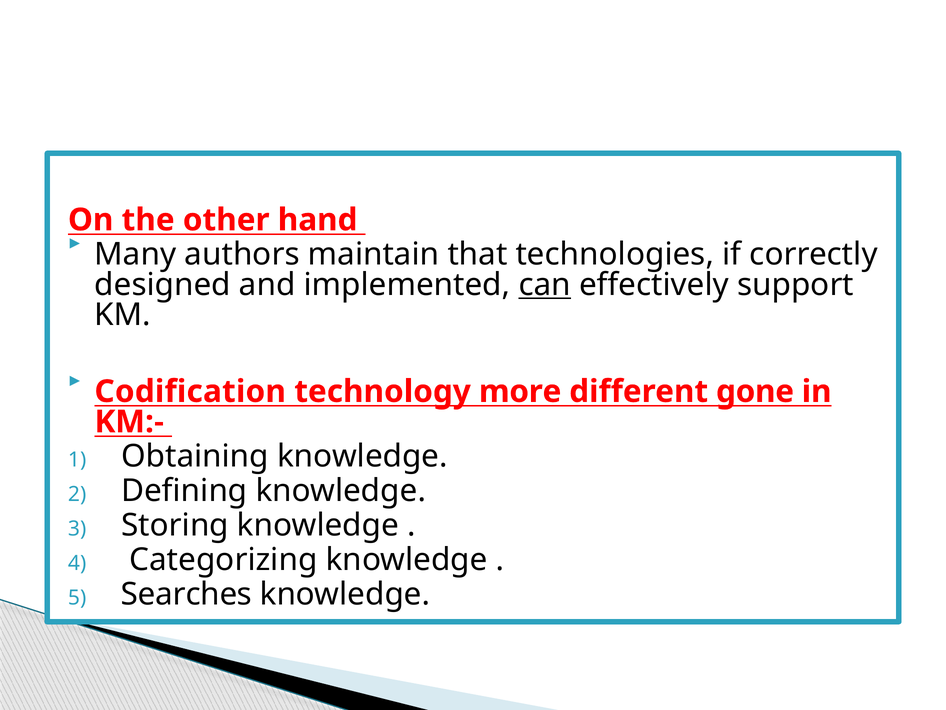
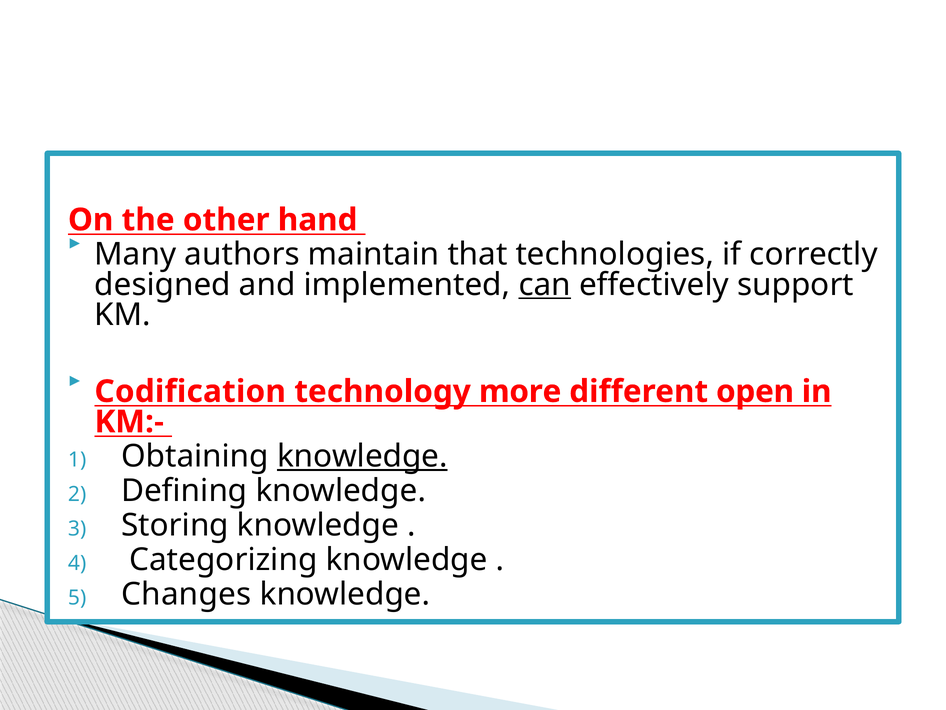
gone: gone -> open
knowledge at (362, 456) underline: none -> present
Searches: Searches -> Changes
